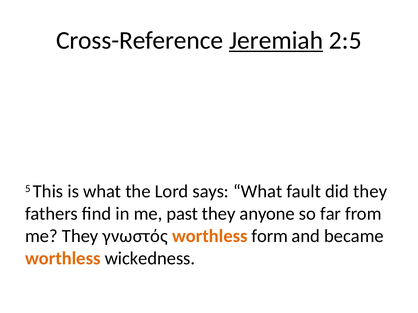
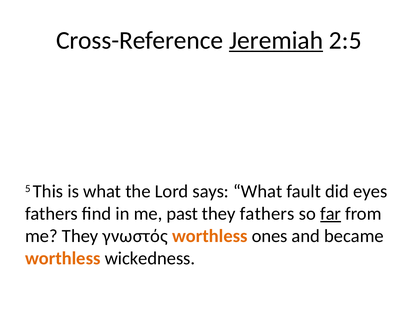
did they: they -> eyes
they anyone: anyone -> fathers
far underline: none -> present
form: form -> ones
